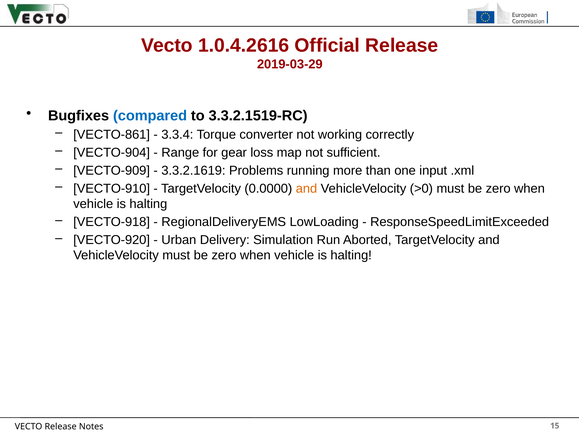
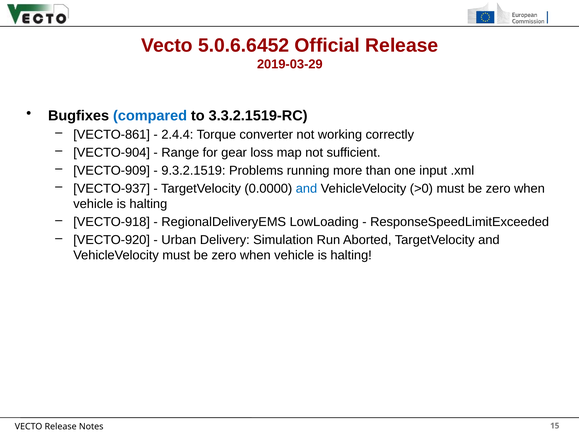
1.0.4.2616: 1.0.4.2616 -> 5.0.6.6452
3.3.4: 3.3.4 -> 2.4.4
3.3.2.1619: 3.3.2.1619 -> 9.3.2.1519
VECTO-910: VECTO-910 -> VECTO-937
and at (306, 189) colour: orange -> blue
